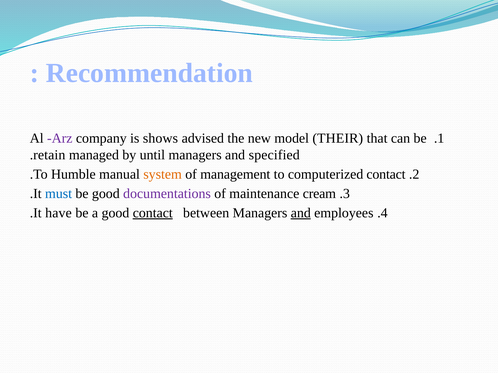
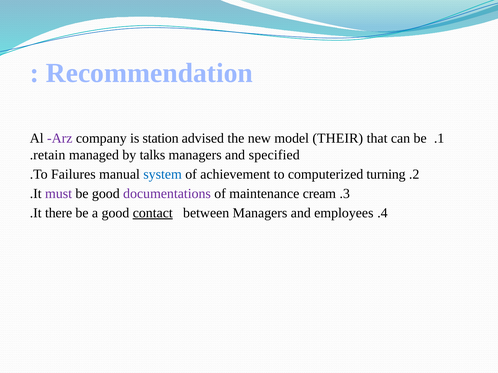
shows: shows -> station
until: until -> talks
Humble: Humble -> Failures
system colour: orange -> blue
management: management -> achievement
computerized contact: contact -> turning
must colour: blue -> purple
have: have -> there
and at (301, 213) underline: present -> none
